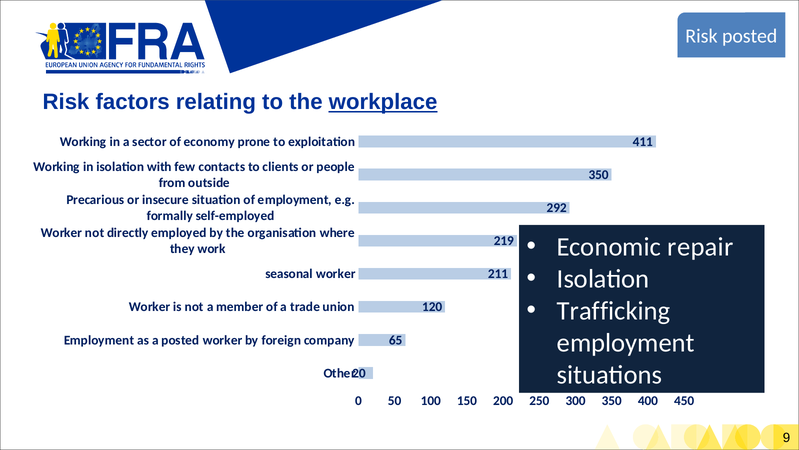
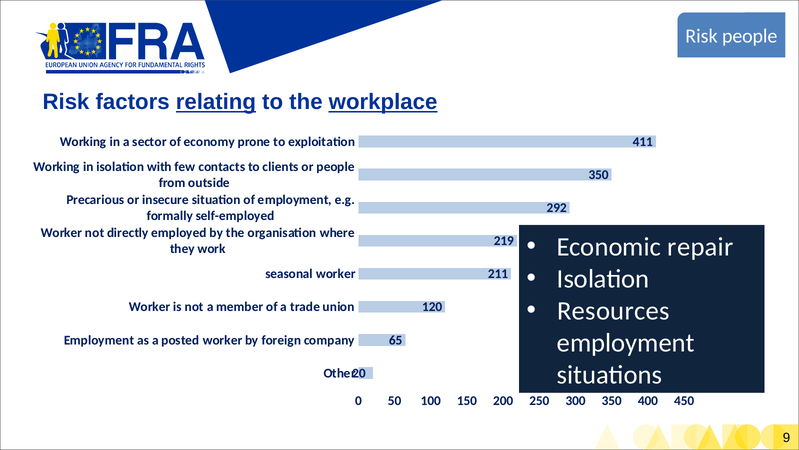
Risk posted: posted -> people
relating underline: none -> present
Trafficking: Trafficking -> Resources
